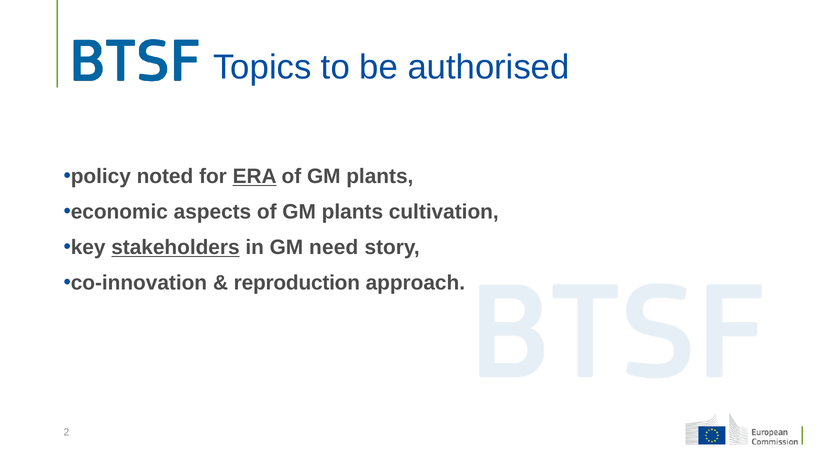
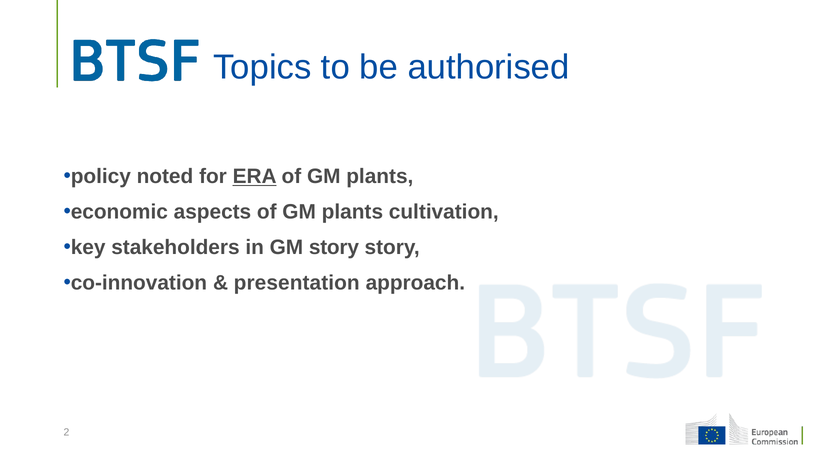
stakeholders underline: present -> none
GM need: need -> story
reproduction: reproduction -> presentation
